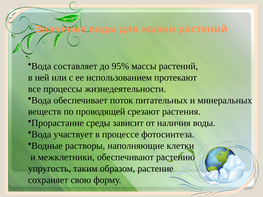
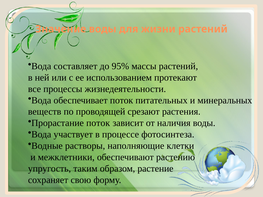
Прорастание среды: среды -> поток
